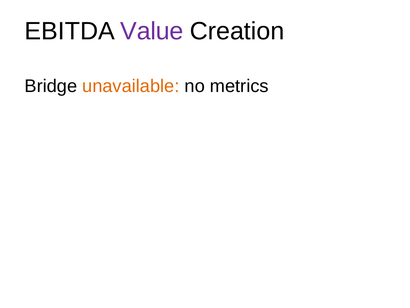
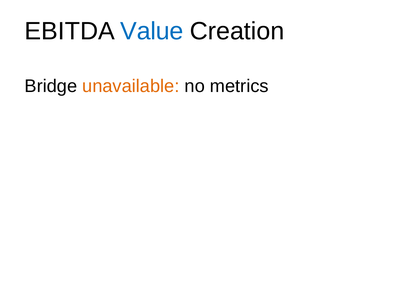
Value colour: purple -> blue
